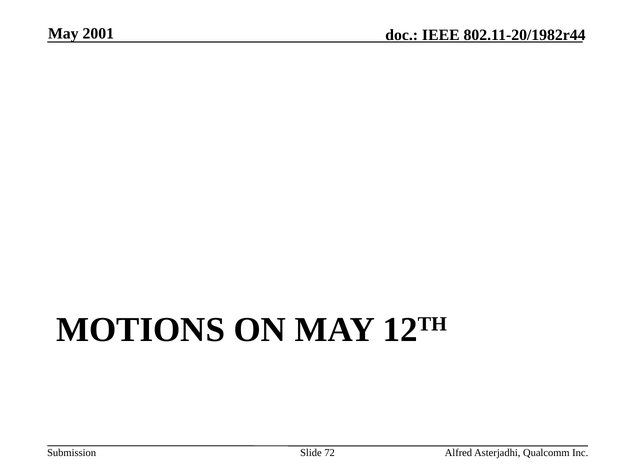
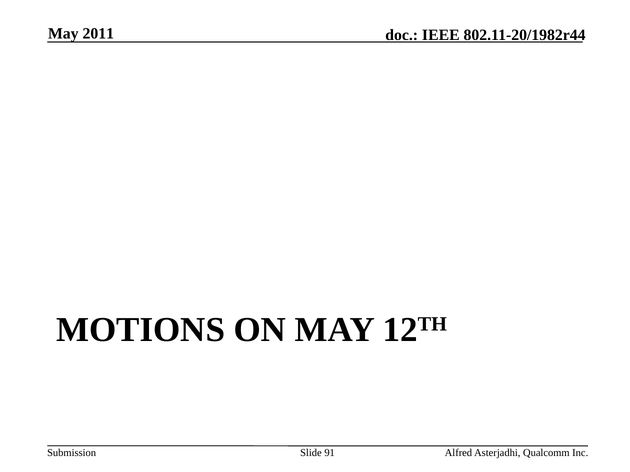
2001: 2001 -> 2011
72: 72 -> 91
